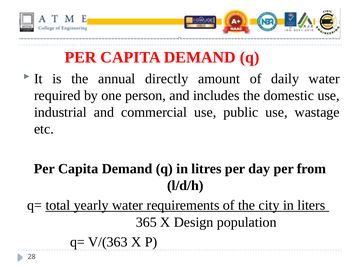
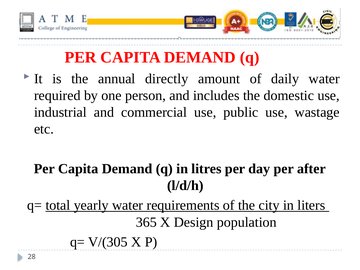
from: from -> after
V/(363: V/(363 -> V/(305
